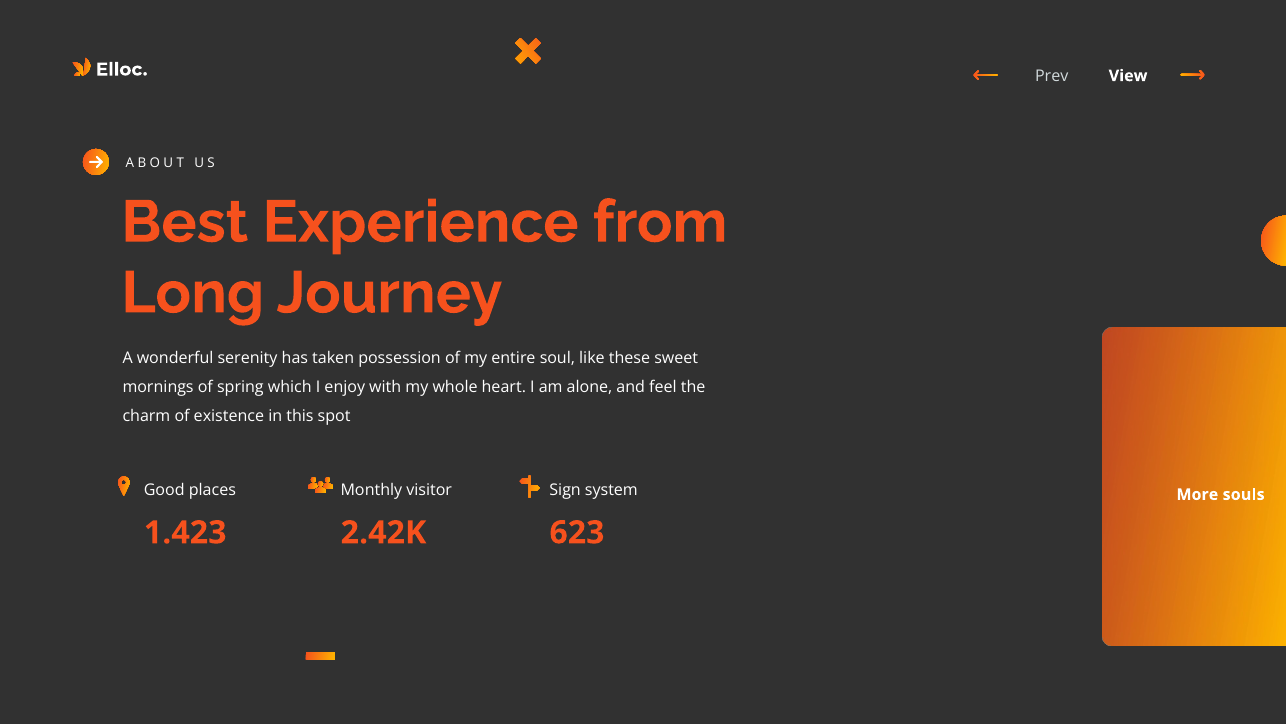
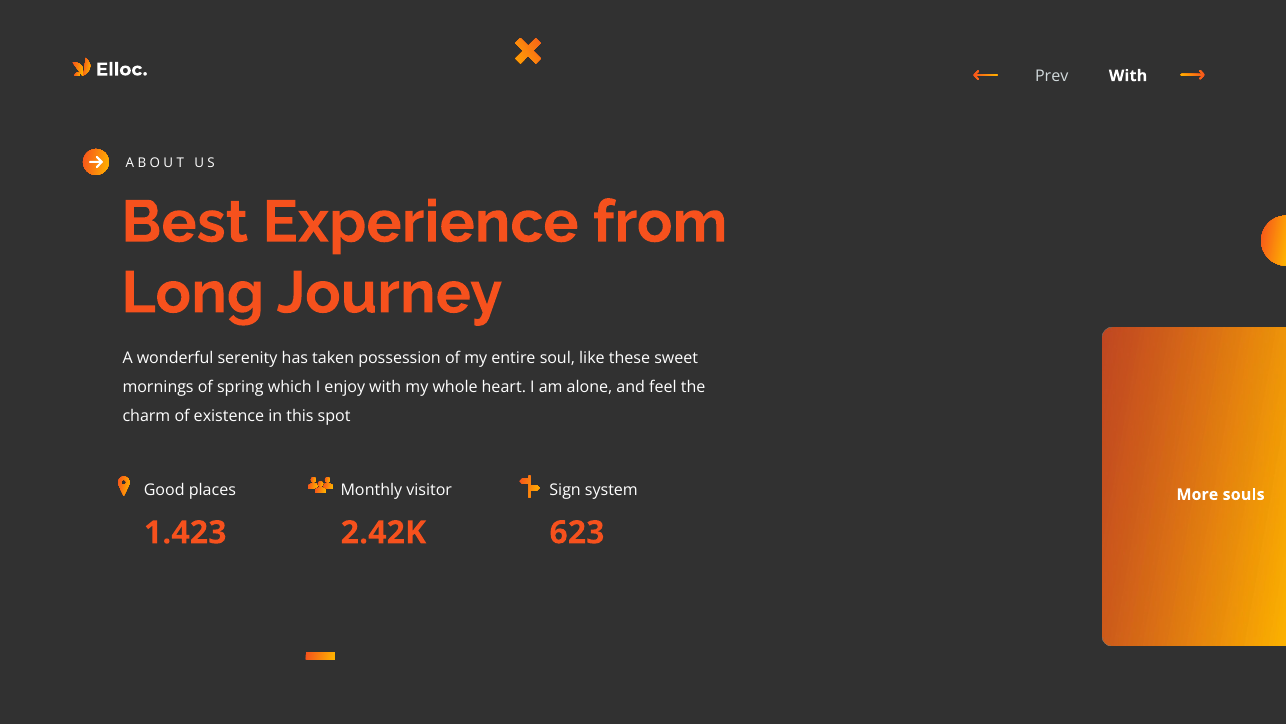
Prev View: View -> With
